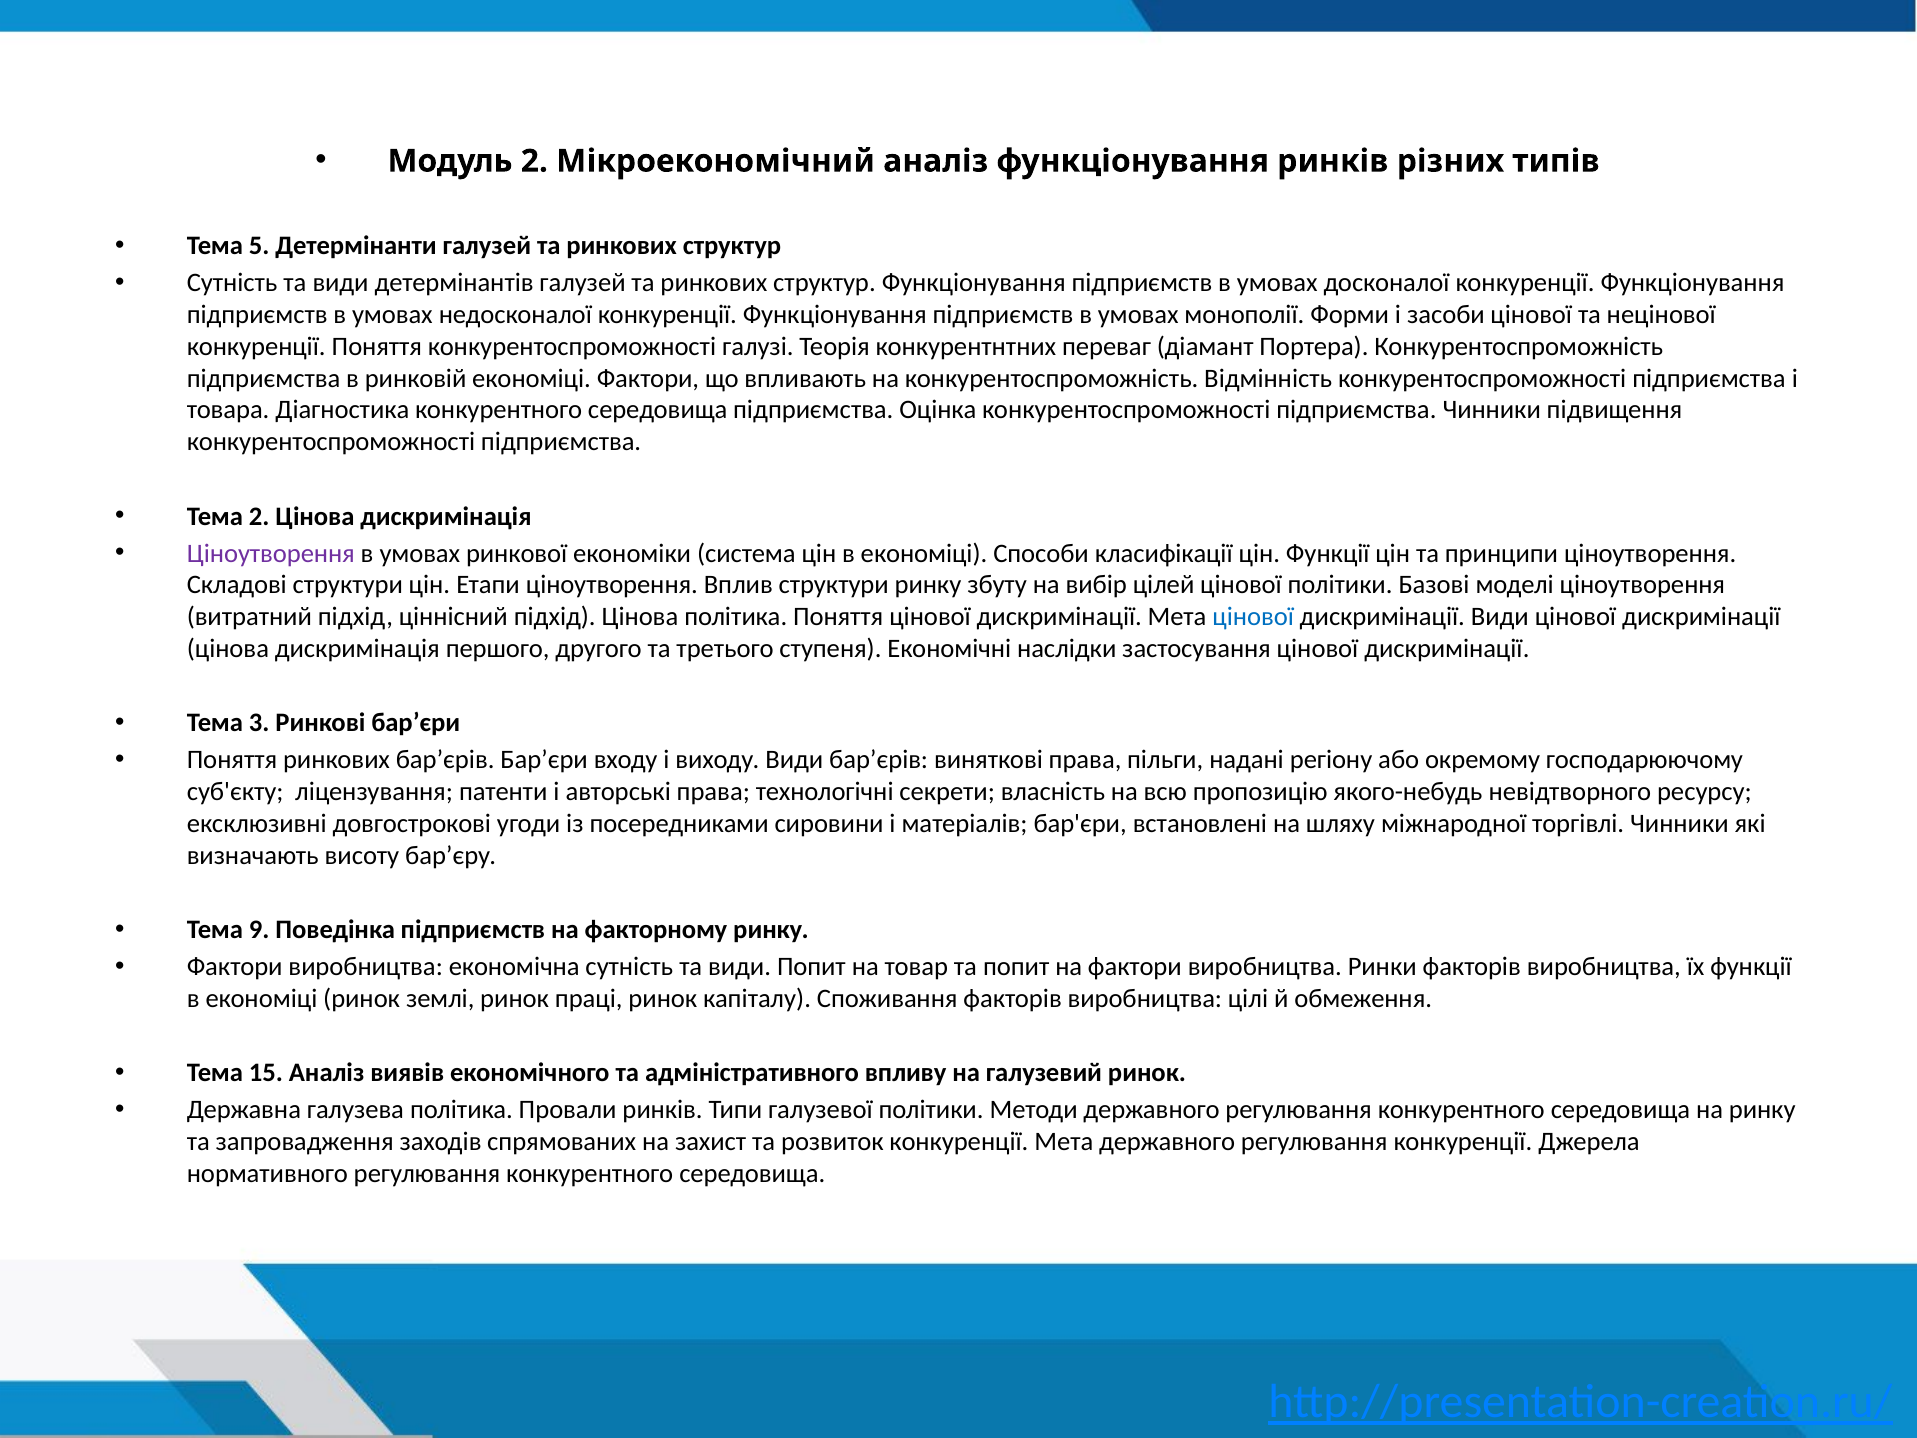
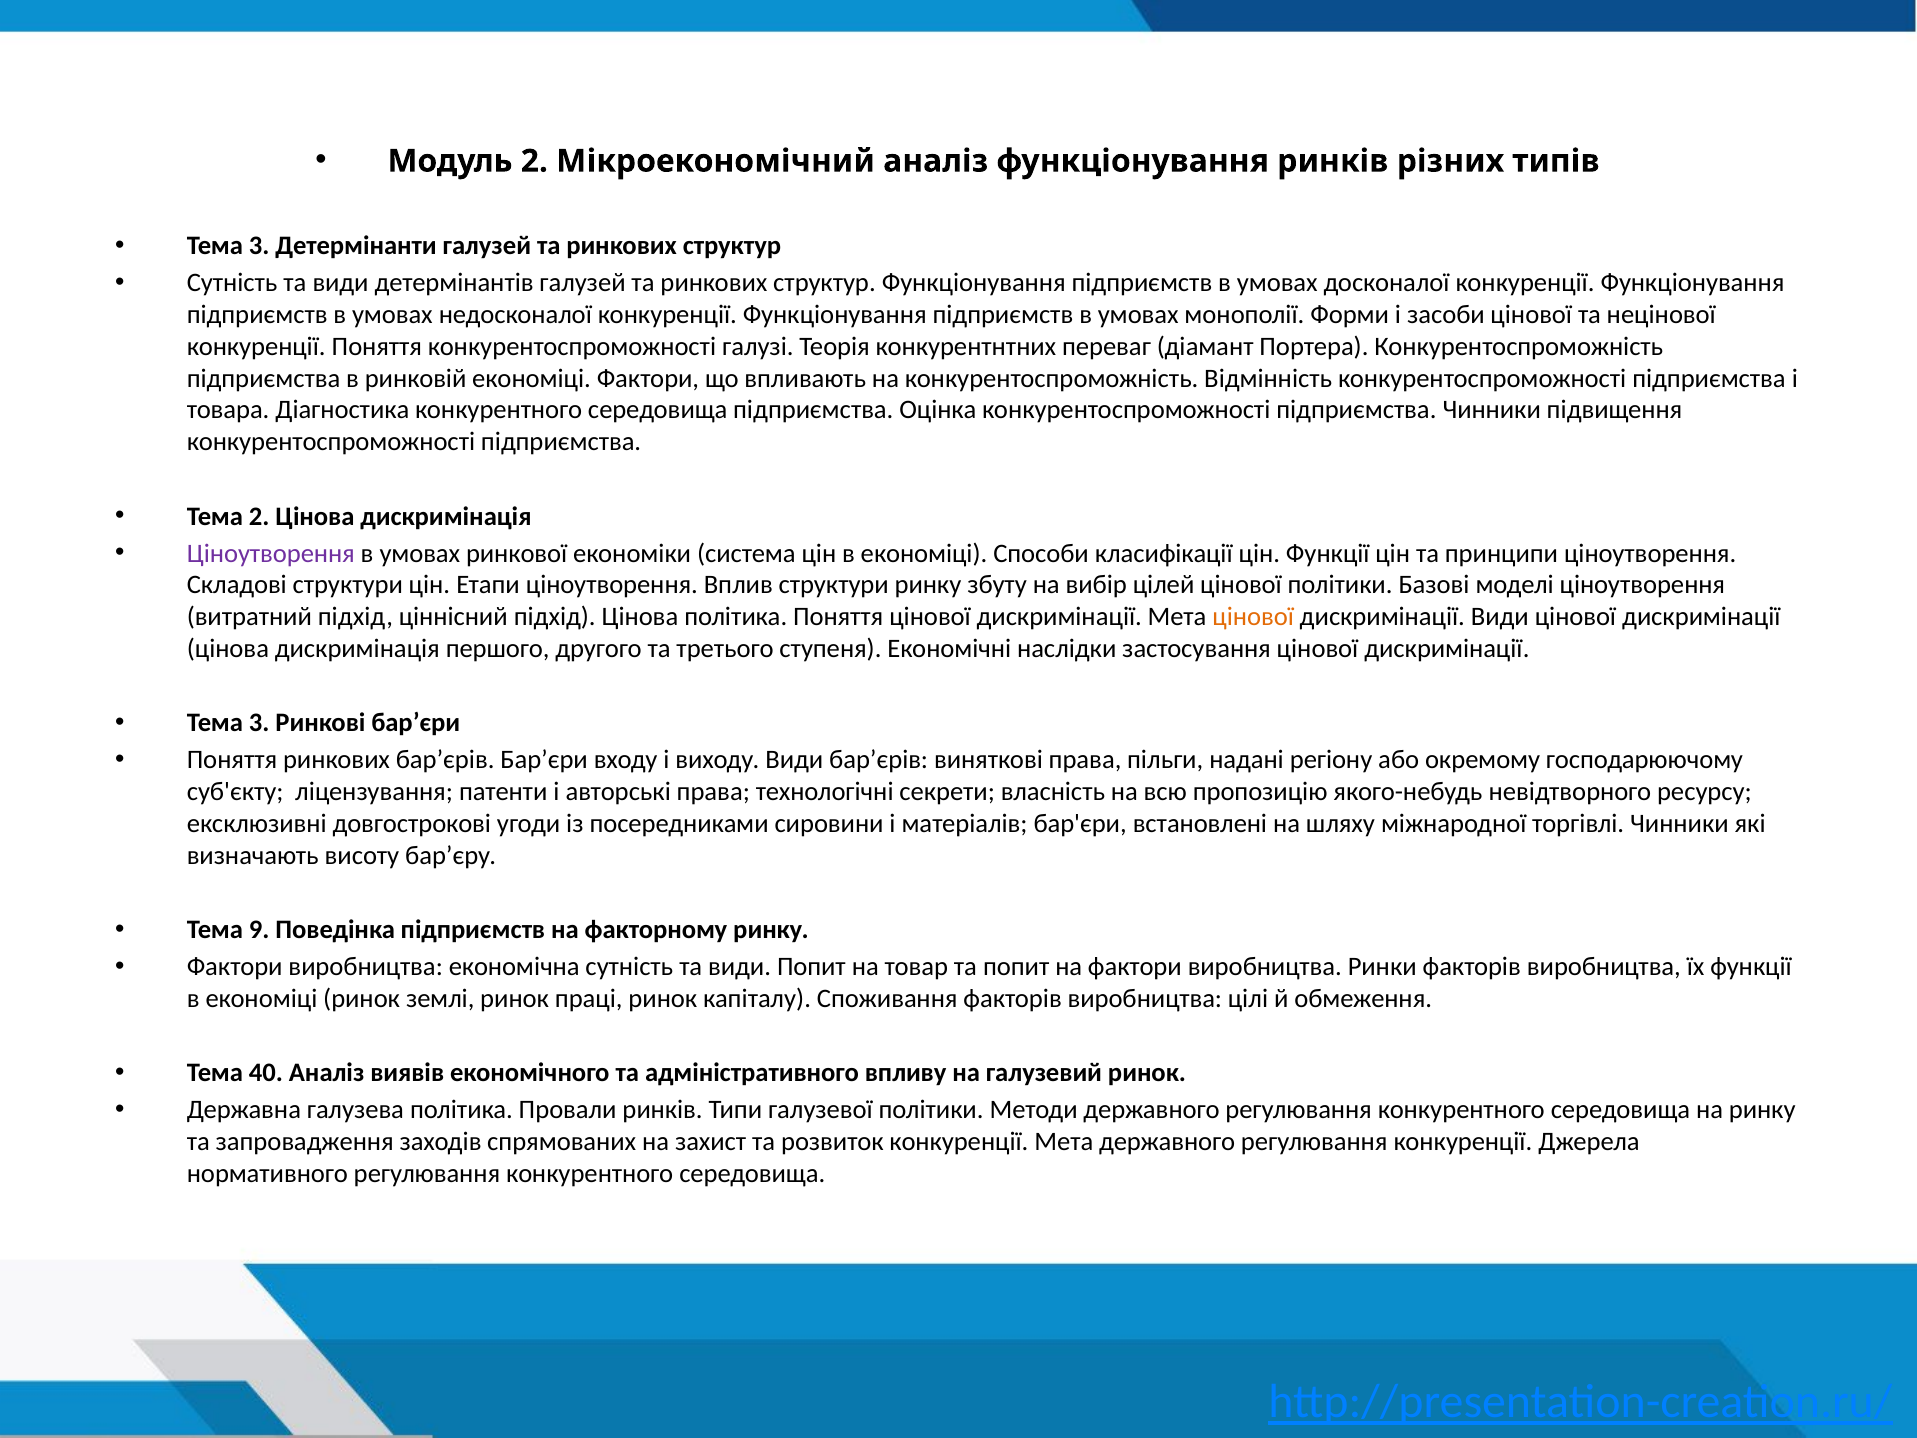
5 at (259, 246): 5 -> 3
цінової at (1253, 617) colour: blue -> orange
15: 15 -> 40
